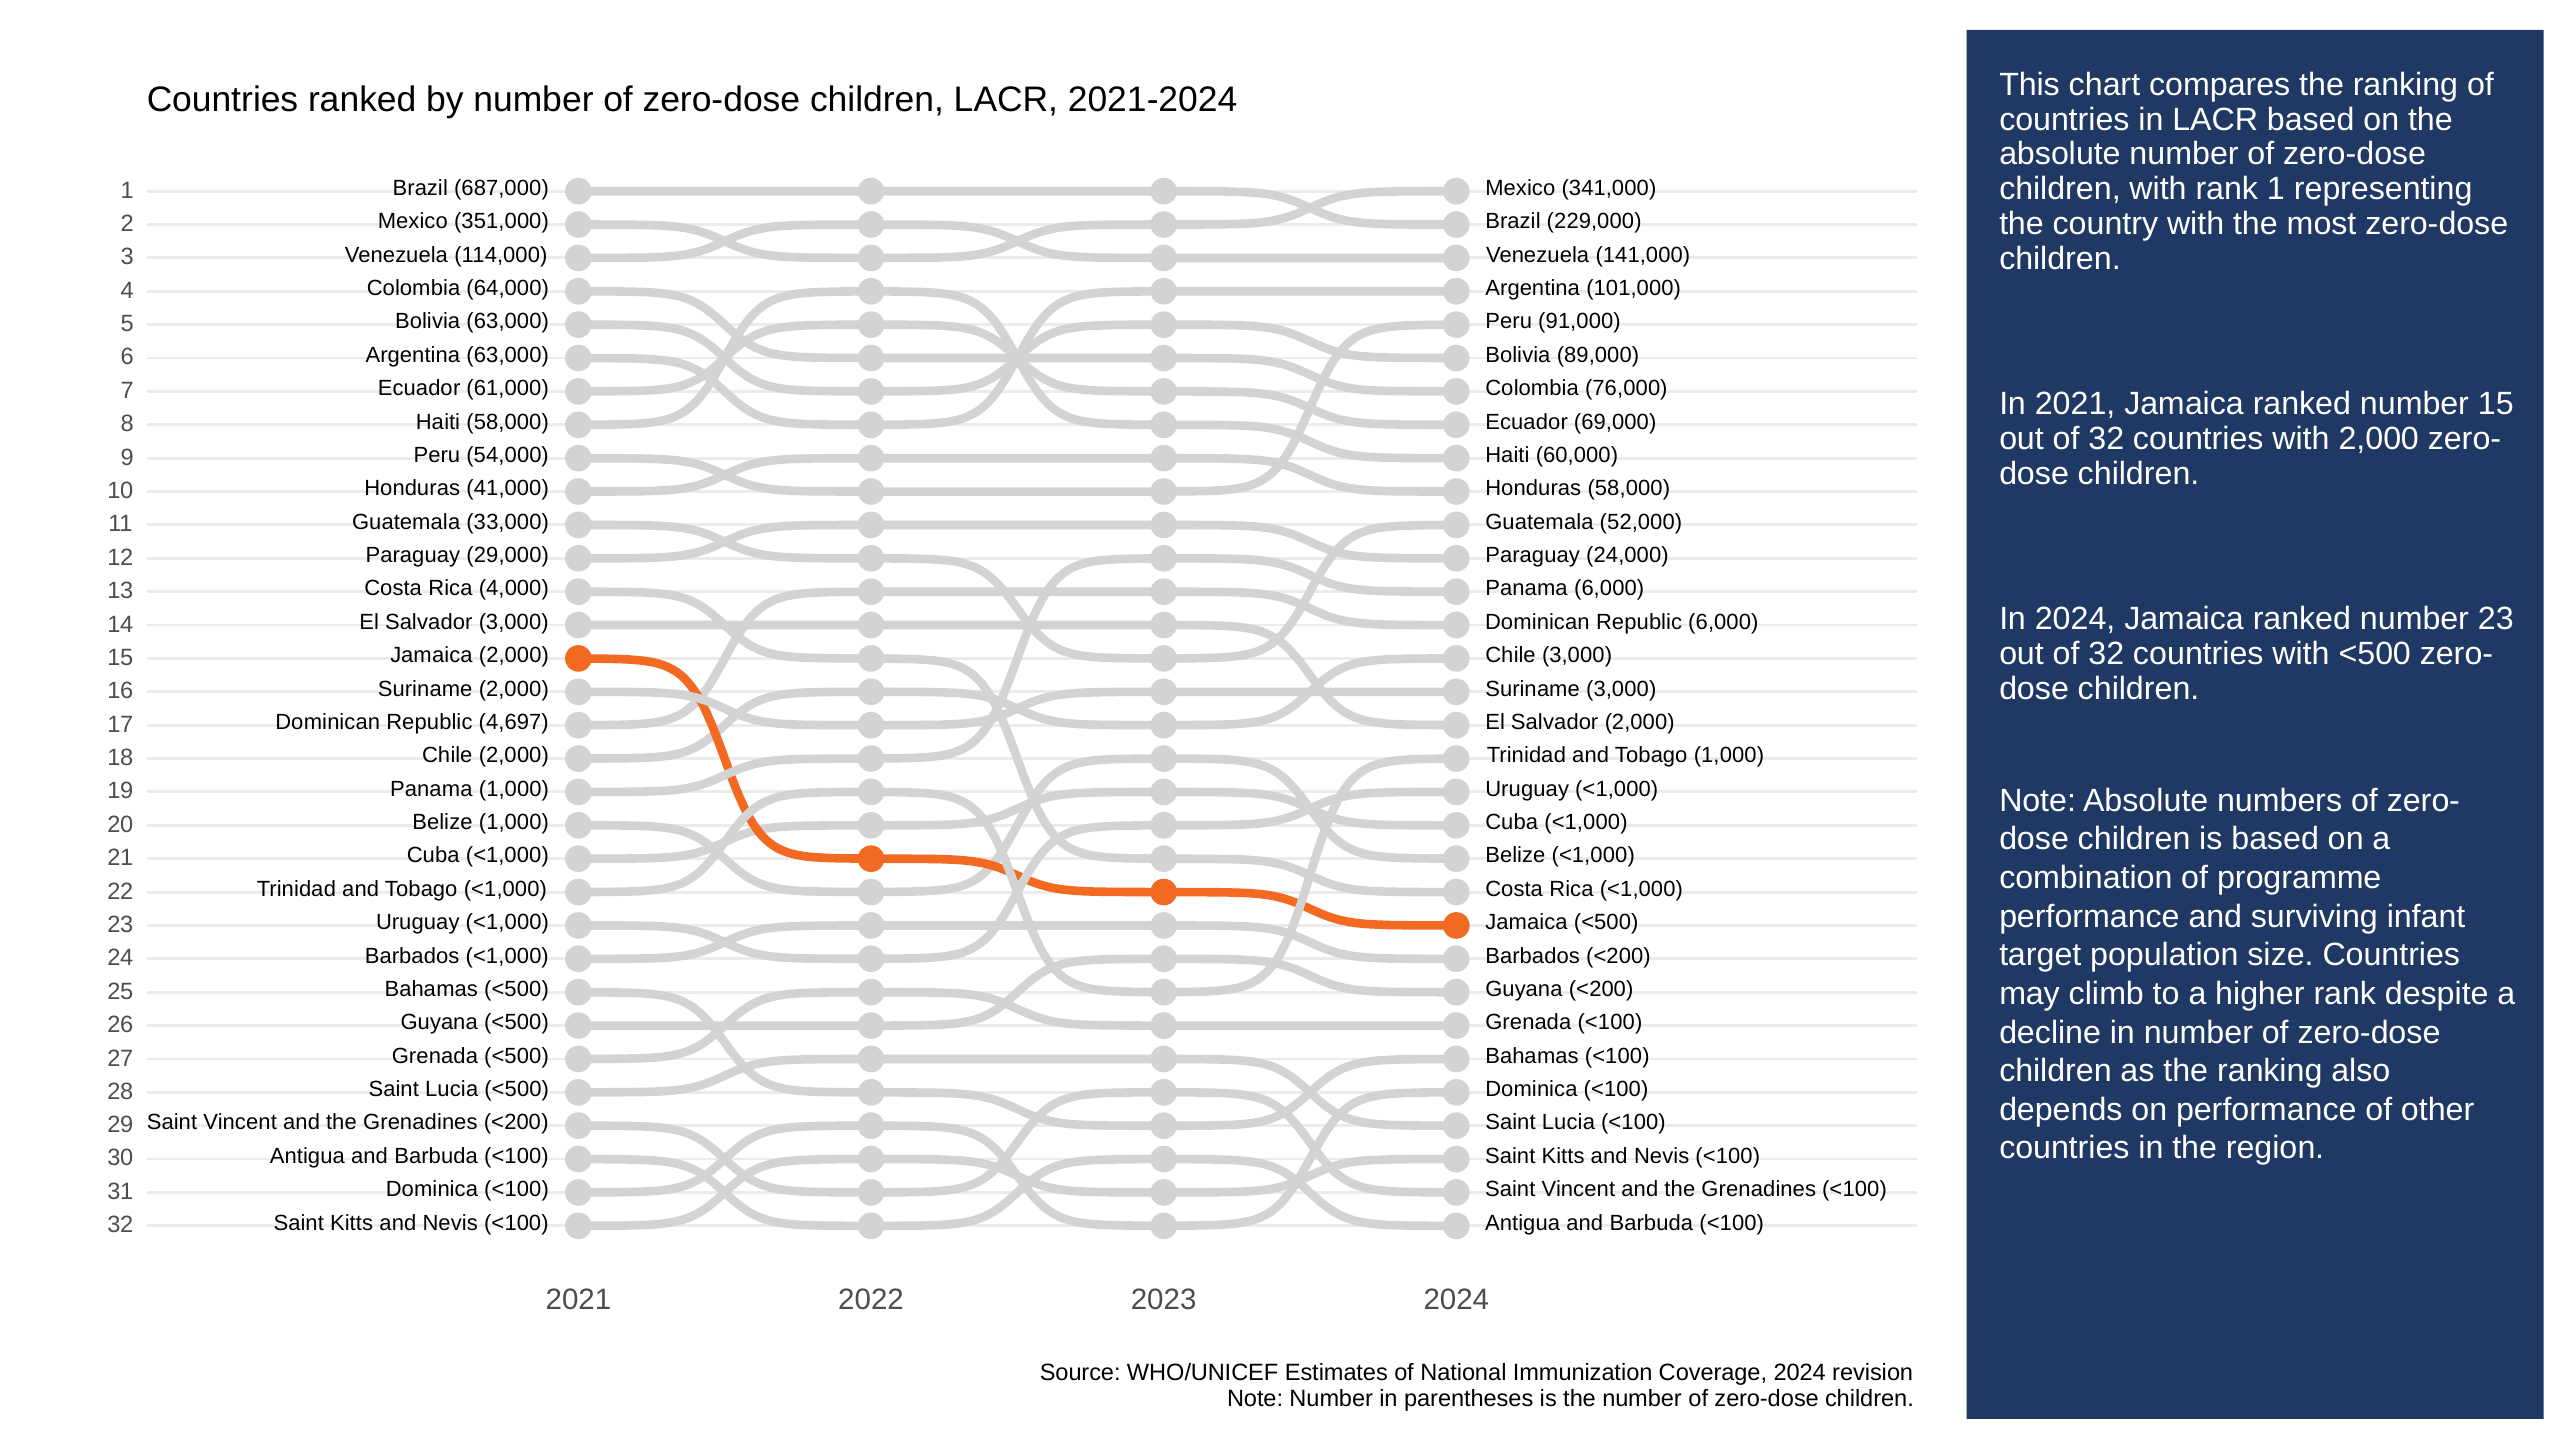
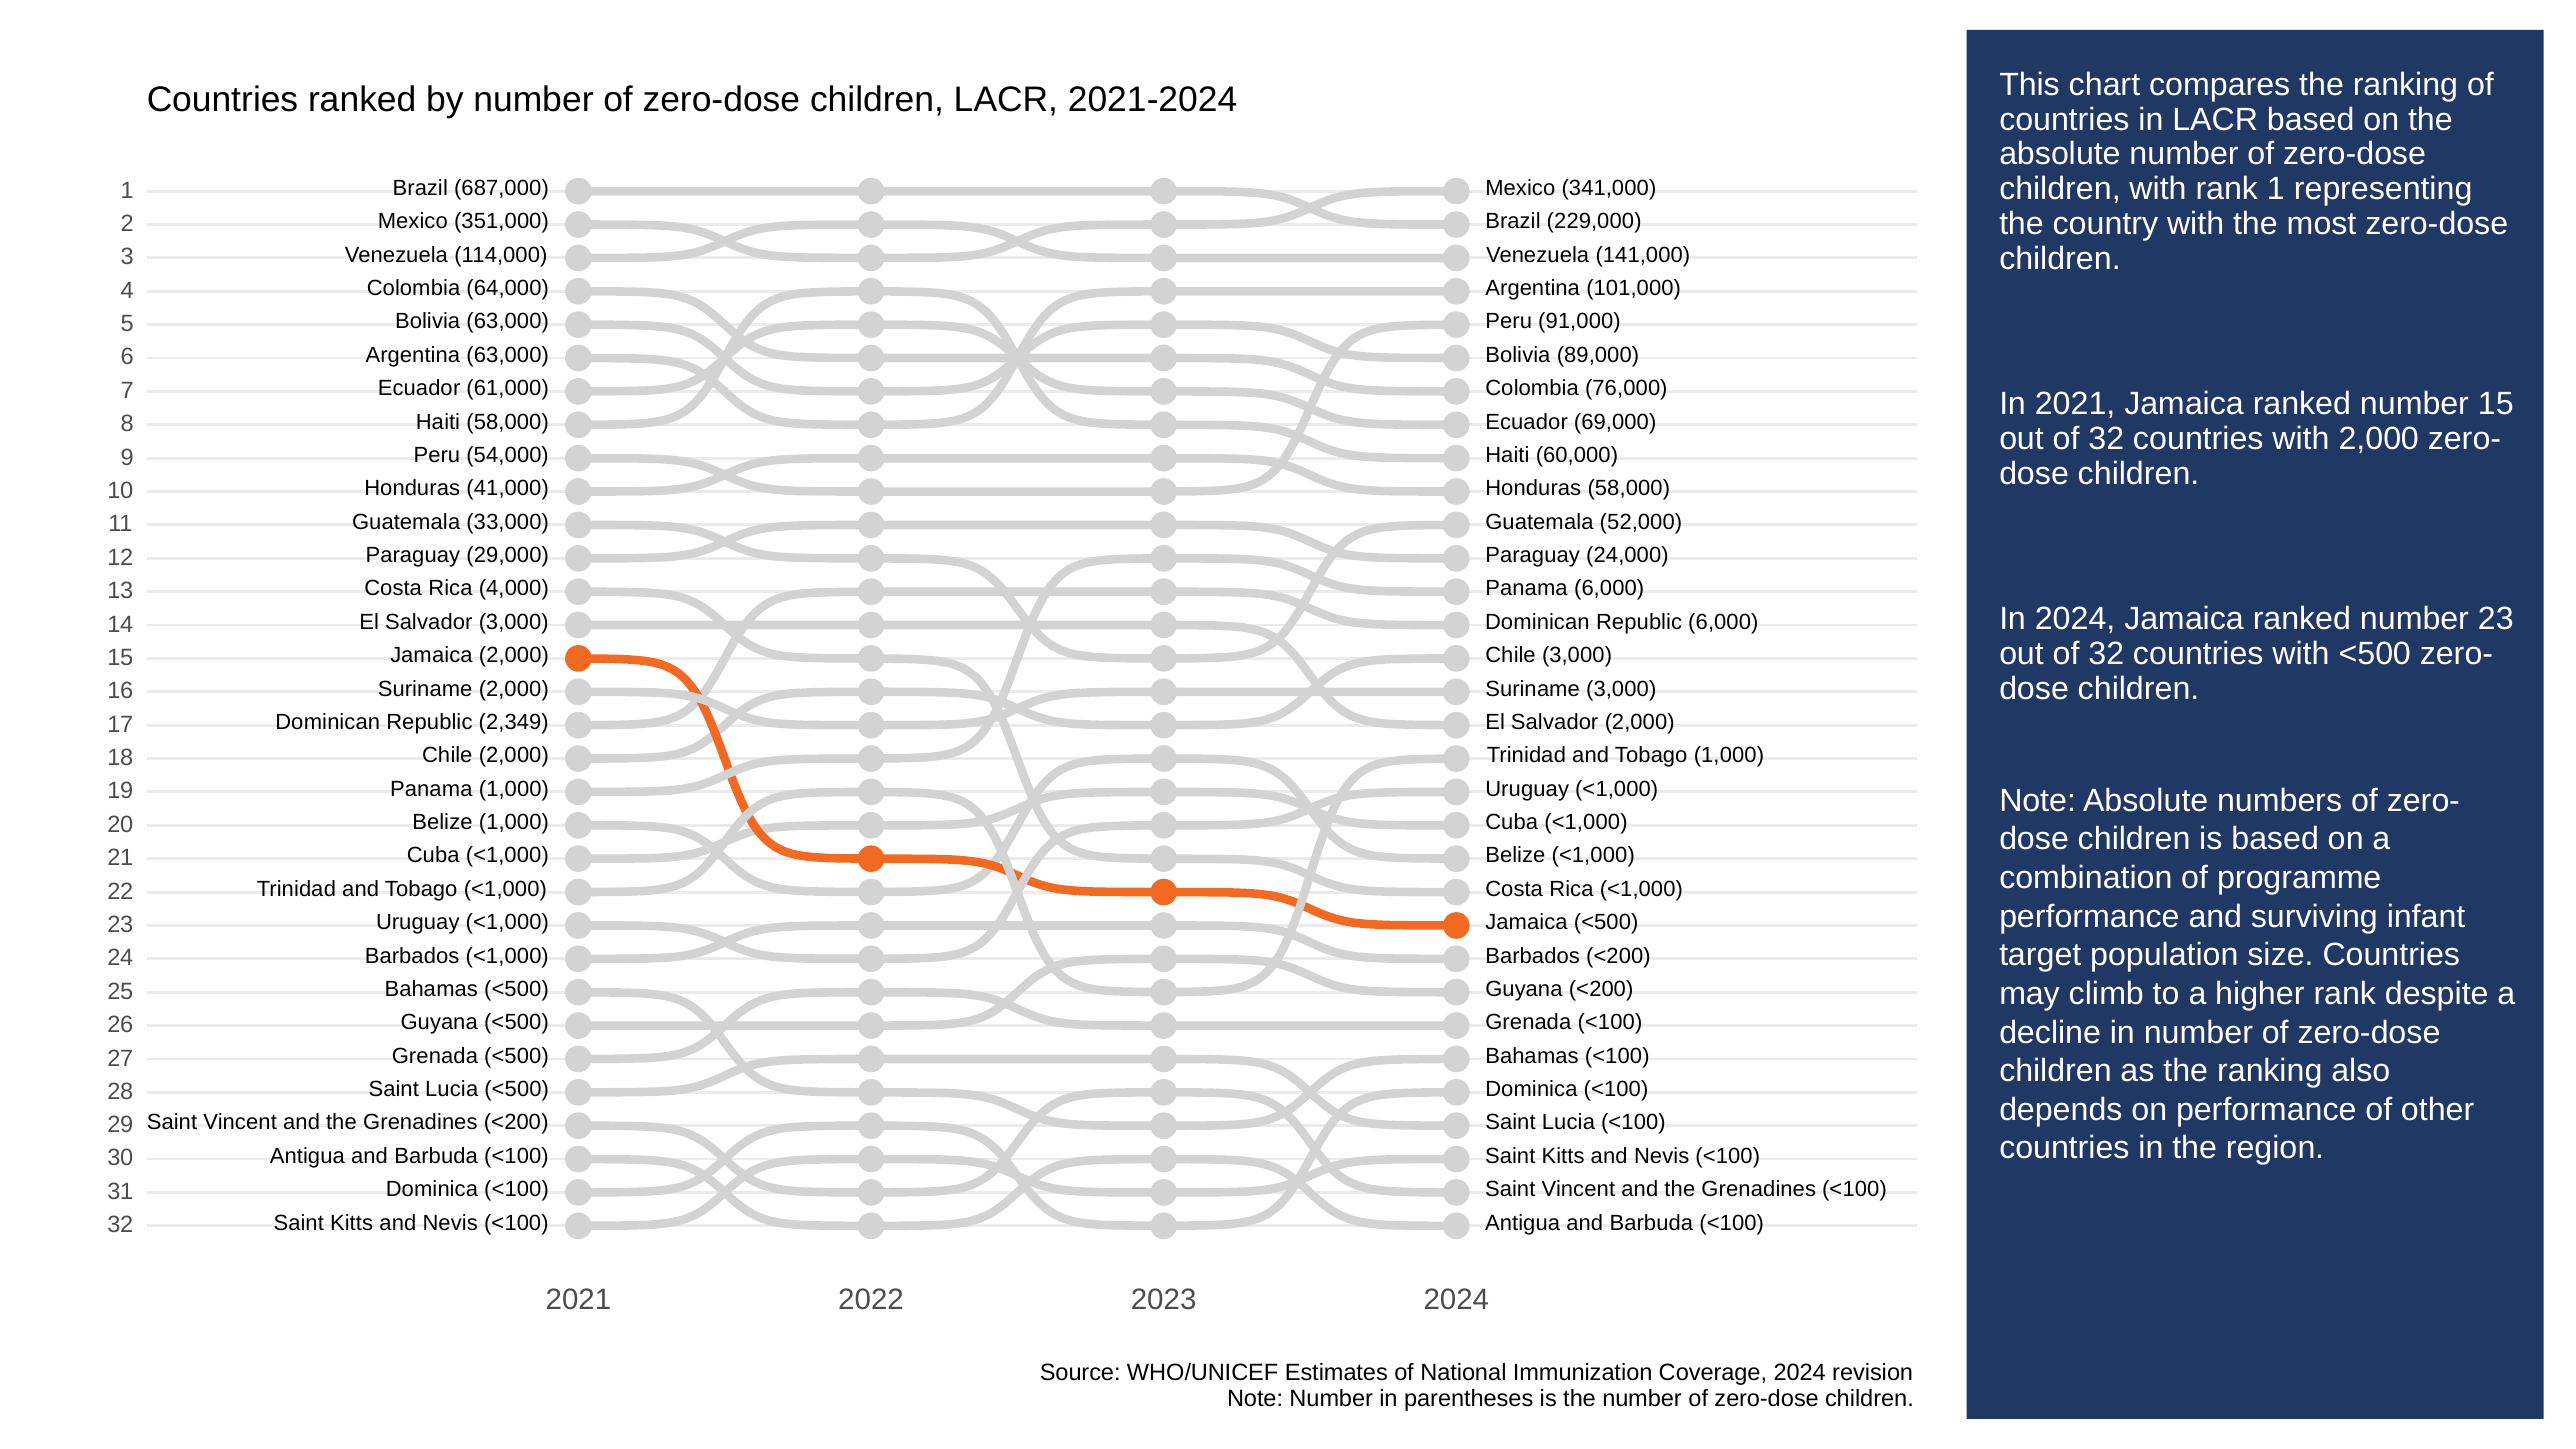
4,697: 4,697 -> 2,349
